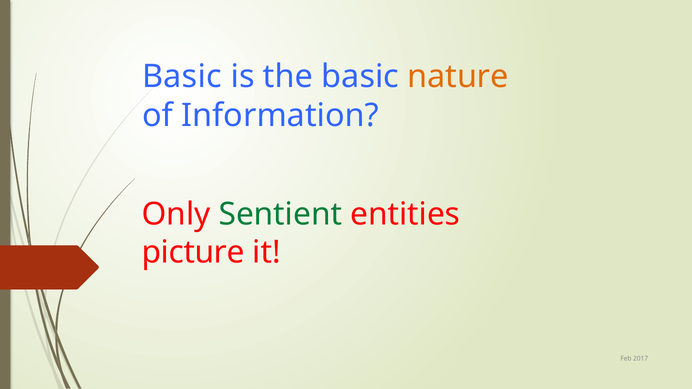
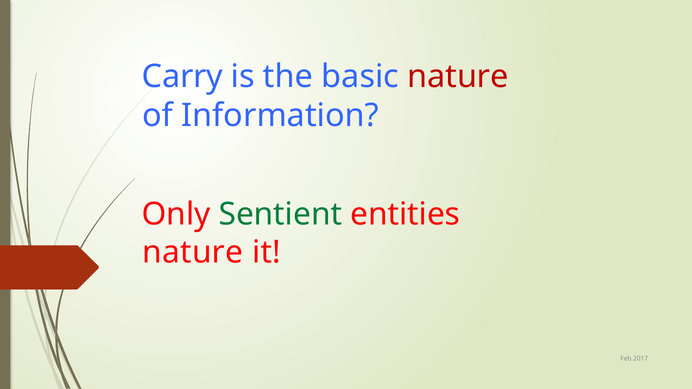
Basic at (182, 76): Basic -> Carry
nature at (458, 76) colour: orange -> red
picture at (193, 253): picture -> nature
